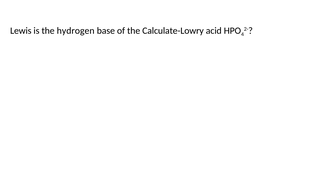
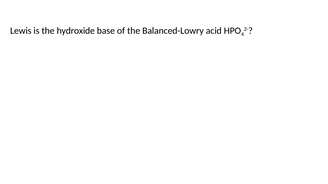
hydrogen: hydrogen -> hydroxide
Calculate-Lowry: Calculate-Lowry -> Balanced-Lowry
